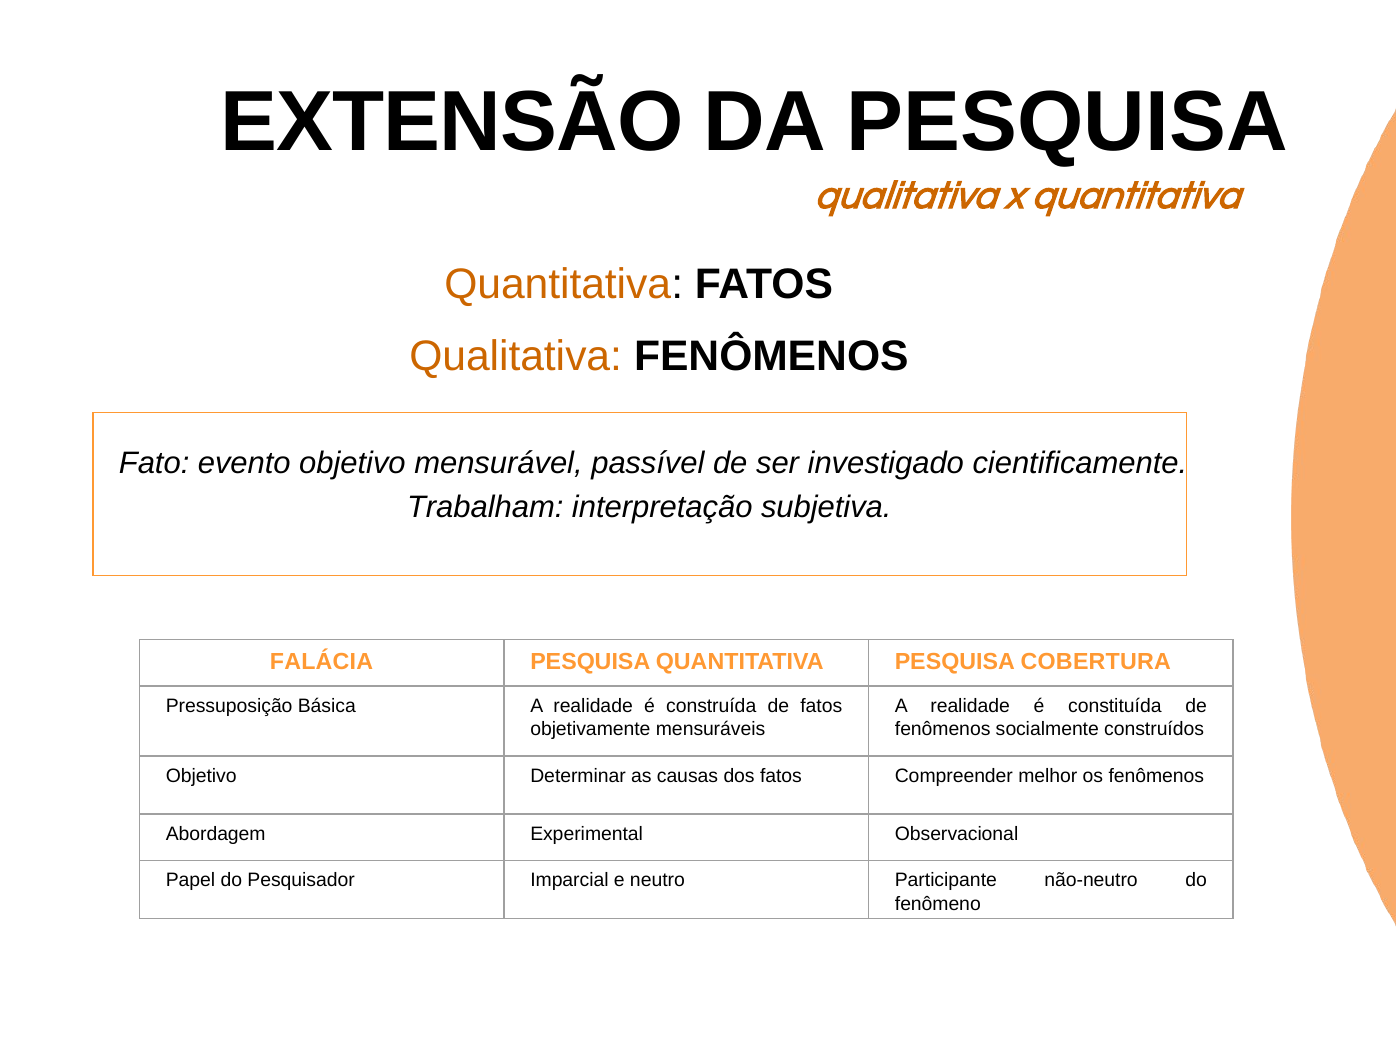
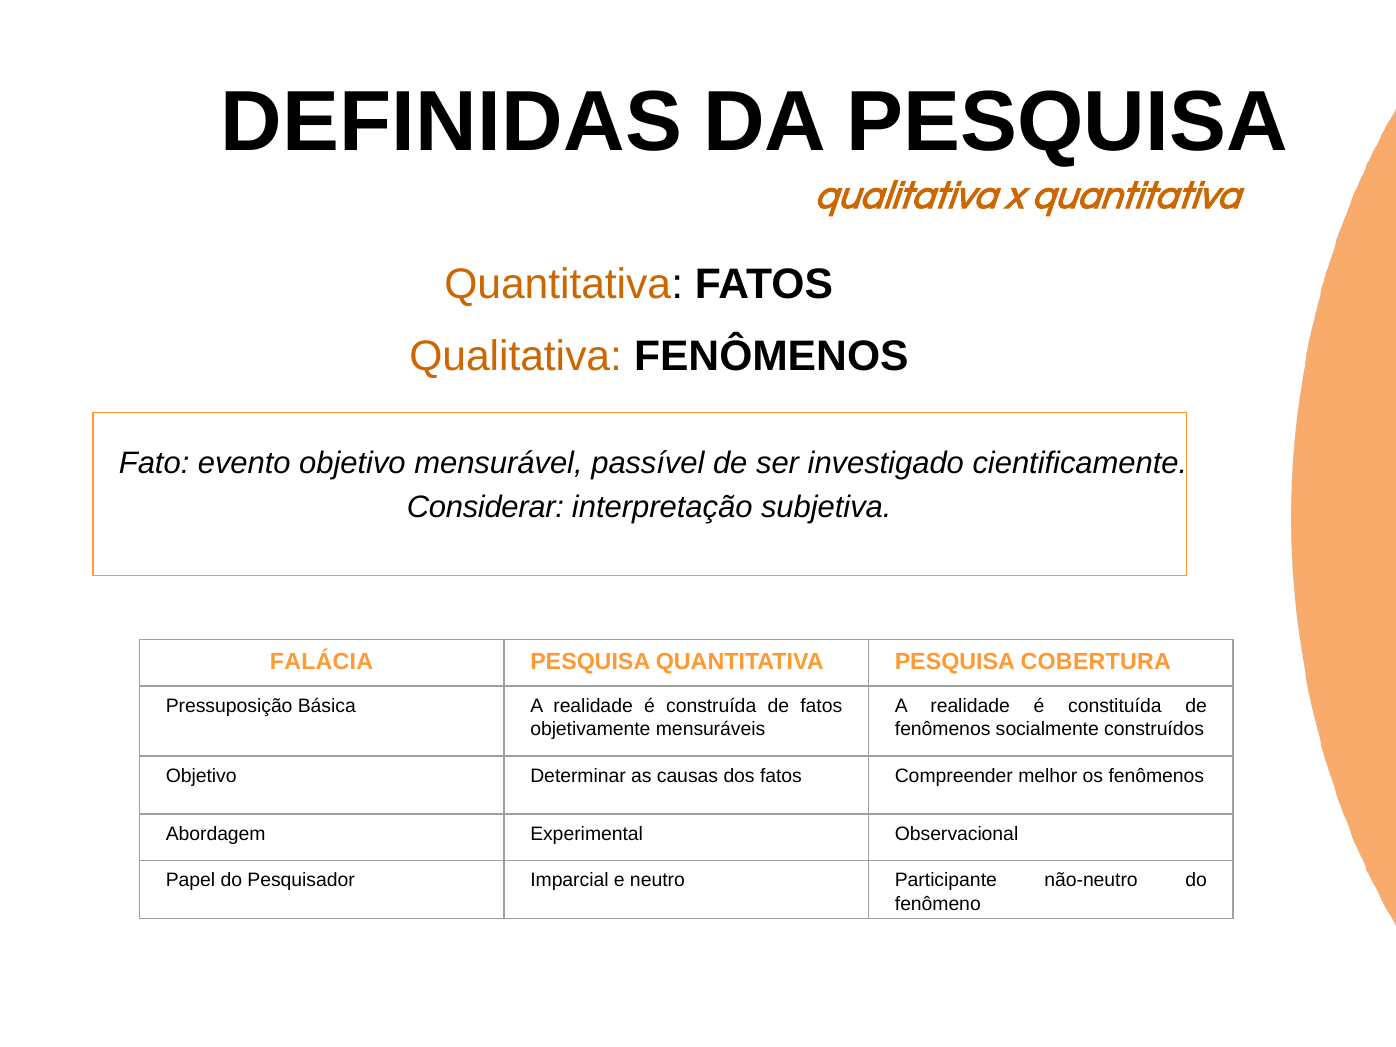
EXTENSÃO: EXTENSÃO -> DEFINIDAS
Trabalham: Trabalham -> Considerar
